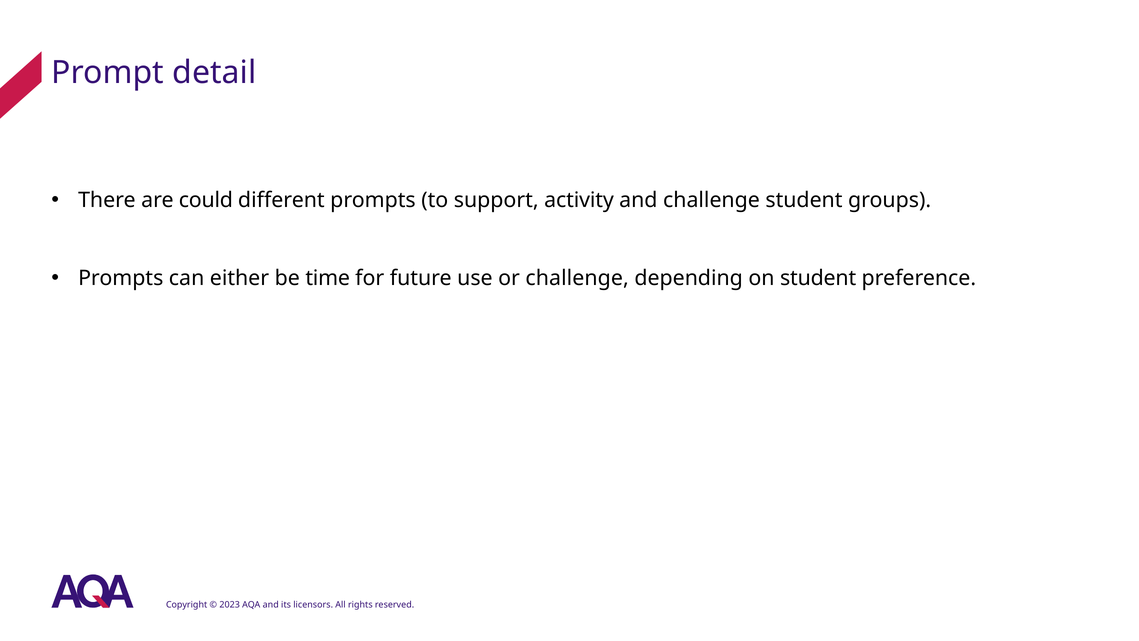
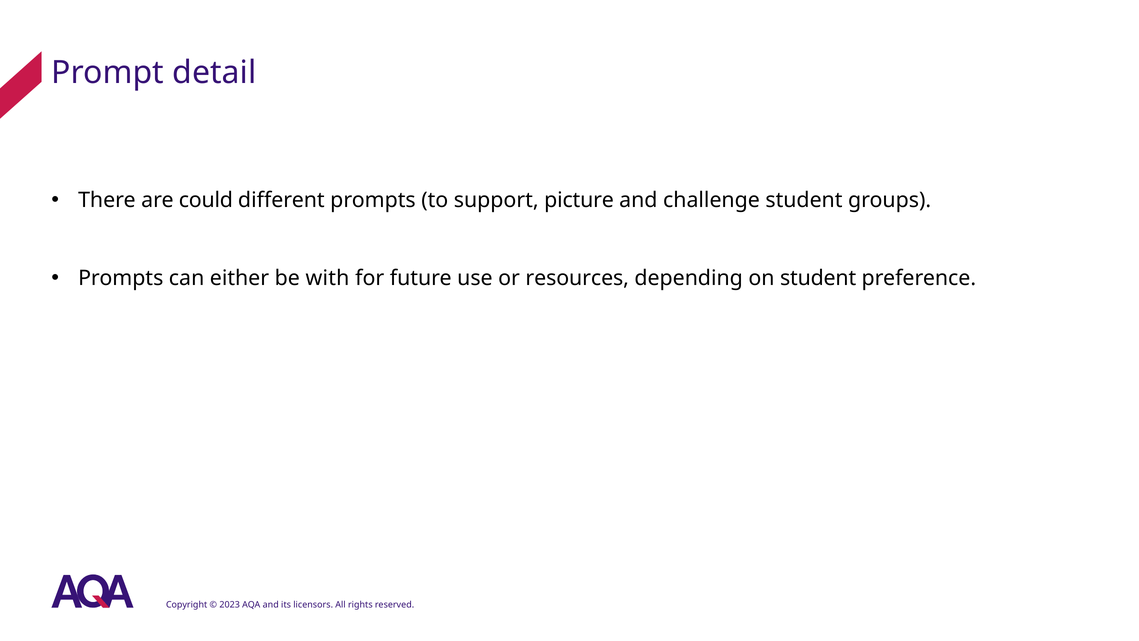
activity: activity -> picture
time: time -> with
or challenge: challenge -> resources
